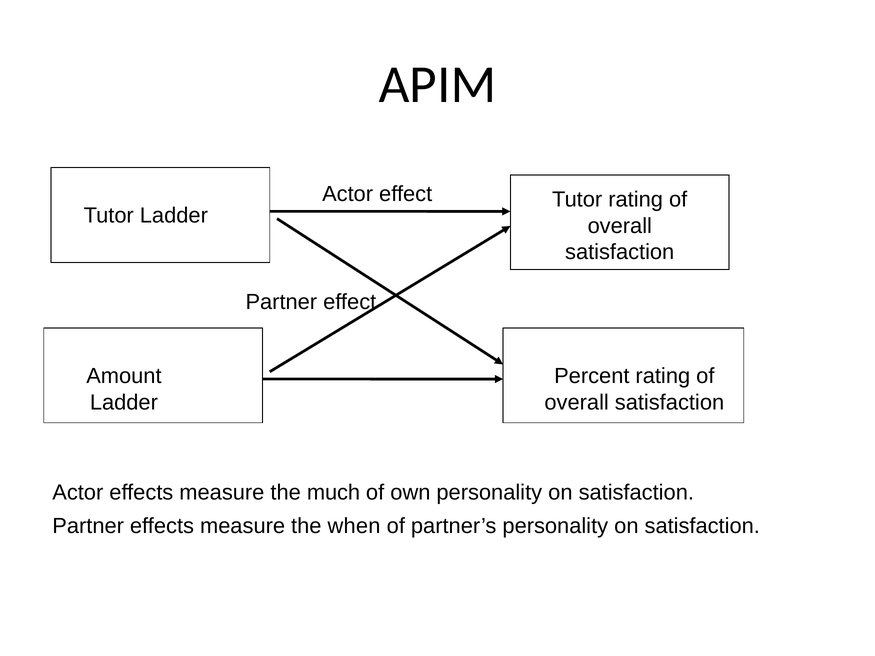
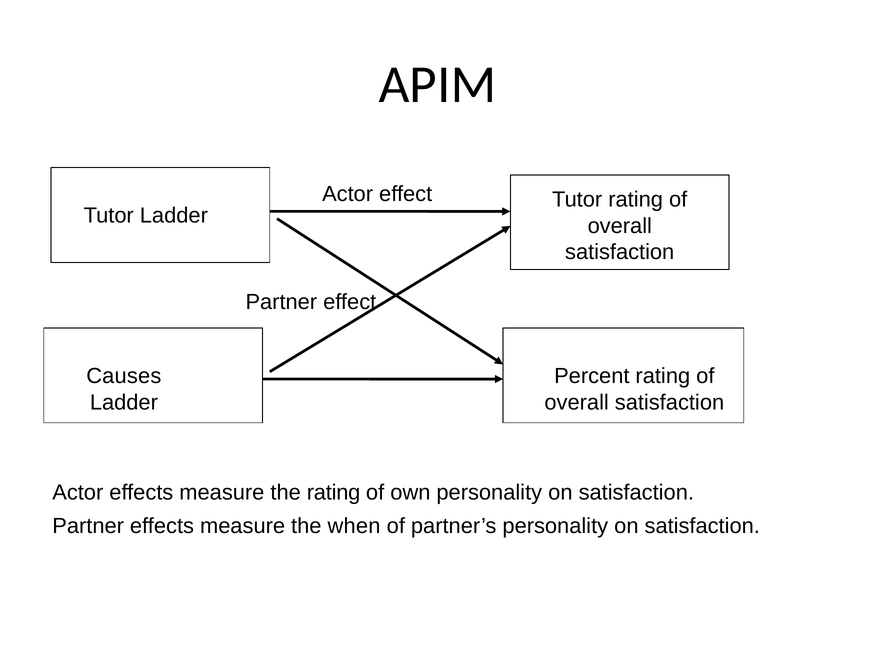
Amount: Amount -> Causes
the much: much -> rating
